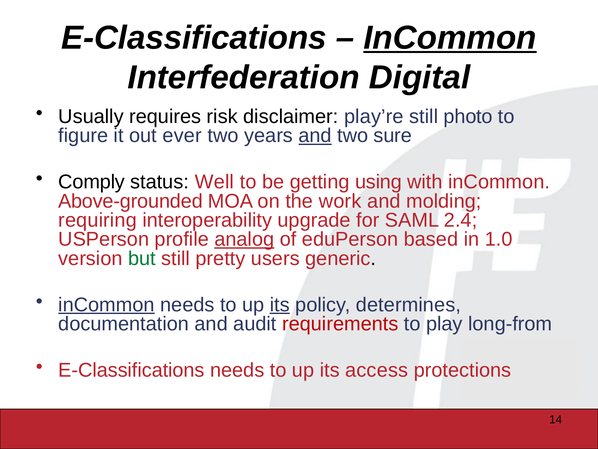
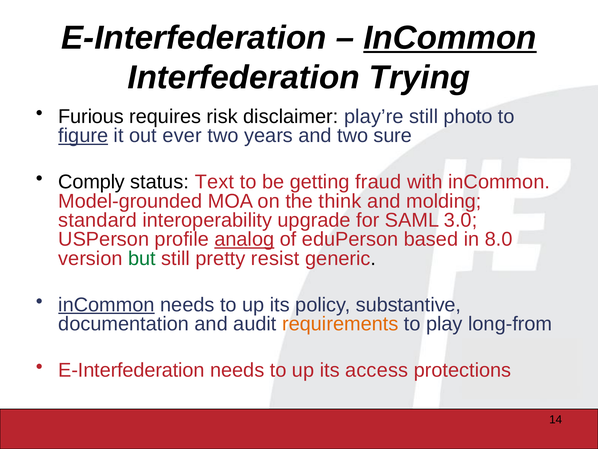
E-Classifications at (194, 38): E-Classifications -> E-Interfederation
Digital: Digital -> Trying
Usually: Usually -> Furious
figure underline: none -> present
and at (315, 136) underline: present -> none
Well: Well -> Text
using: using -> fraud
Above-grounded: Above-grounded -> Model-grounded
work: work -> think
requiring: requiring -> standard
2.4: 2.4 -> 3.0
1.0: 1.0 -> 8.0
users: users -> resist
its at (280, 304) underline: present -> none
determines: determines -> substantive
requirements colour: red -> orange
E-Classifications at (131, 370): E-Classifications -> E-Interfederation
